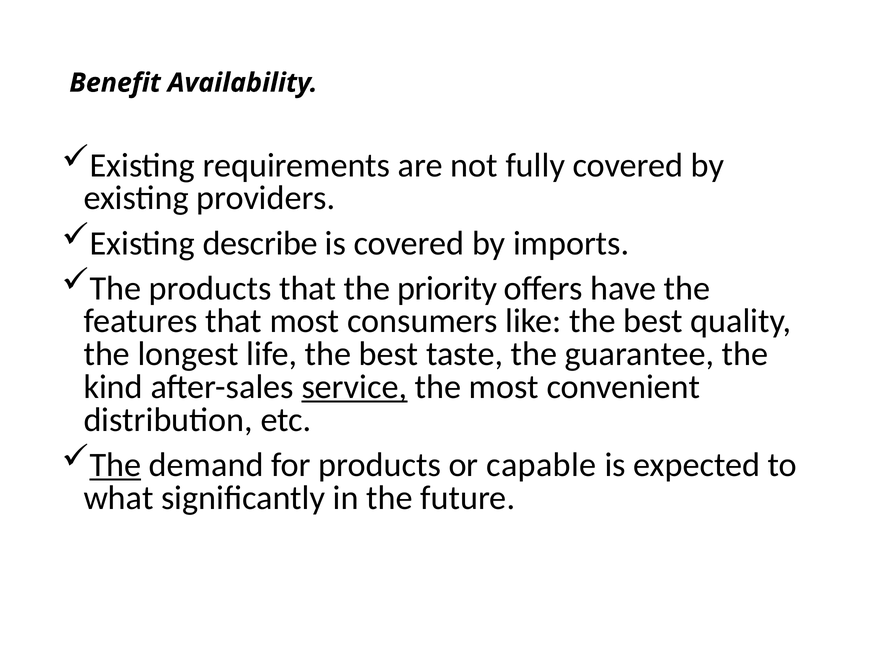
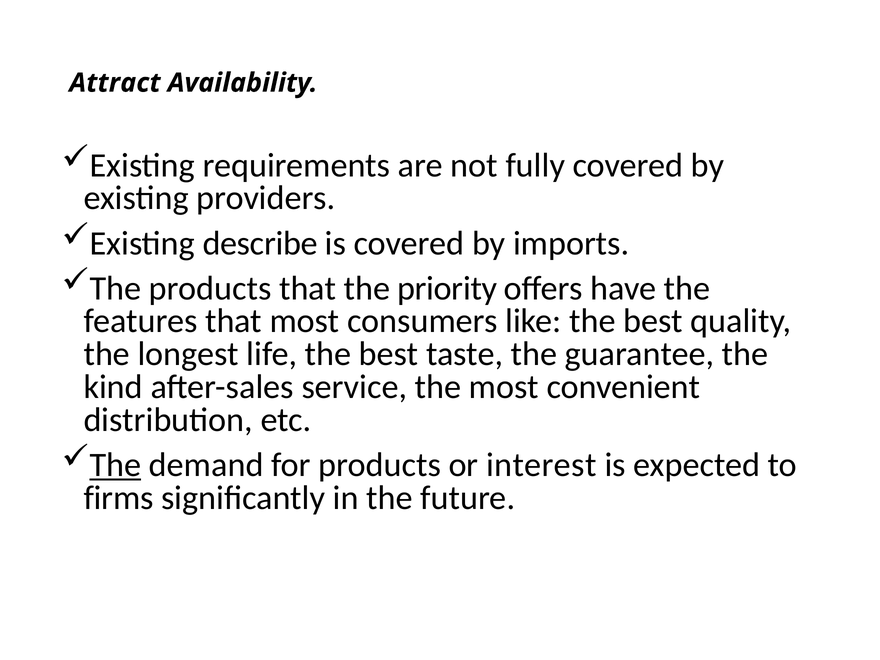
Benefit: Benefit -> Attract
service underline: present -> none
capable: capable -> interest
what: what -> firms
